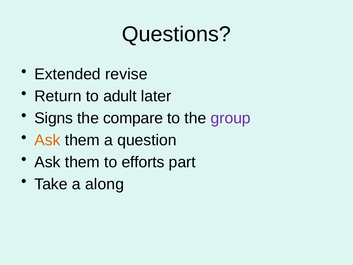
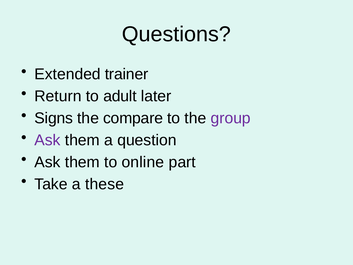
revise: revise -> trainer
Ask at (47, 140) colour: orange -> purple
efforts: efforts -> online
along: along -> these
